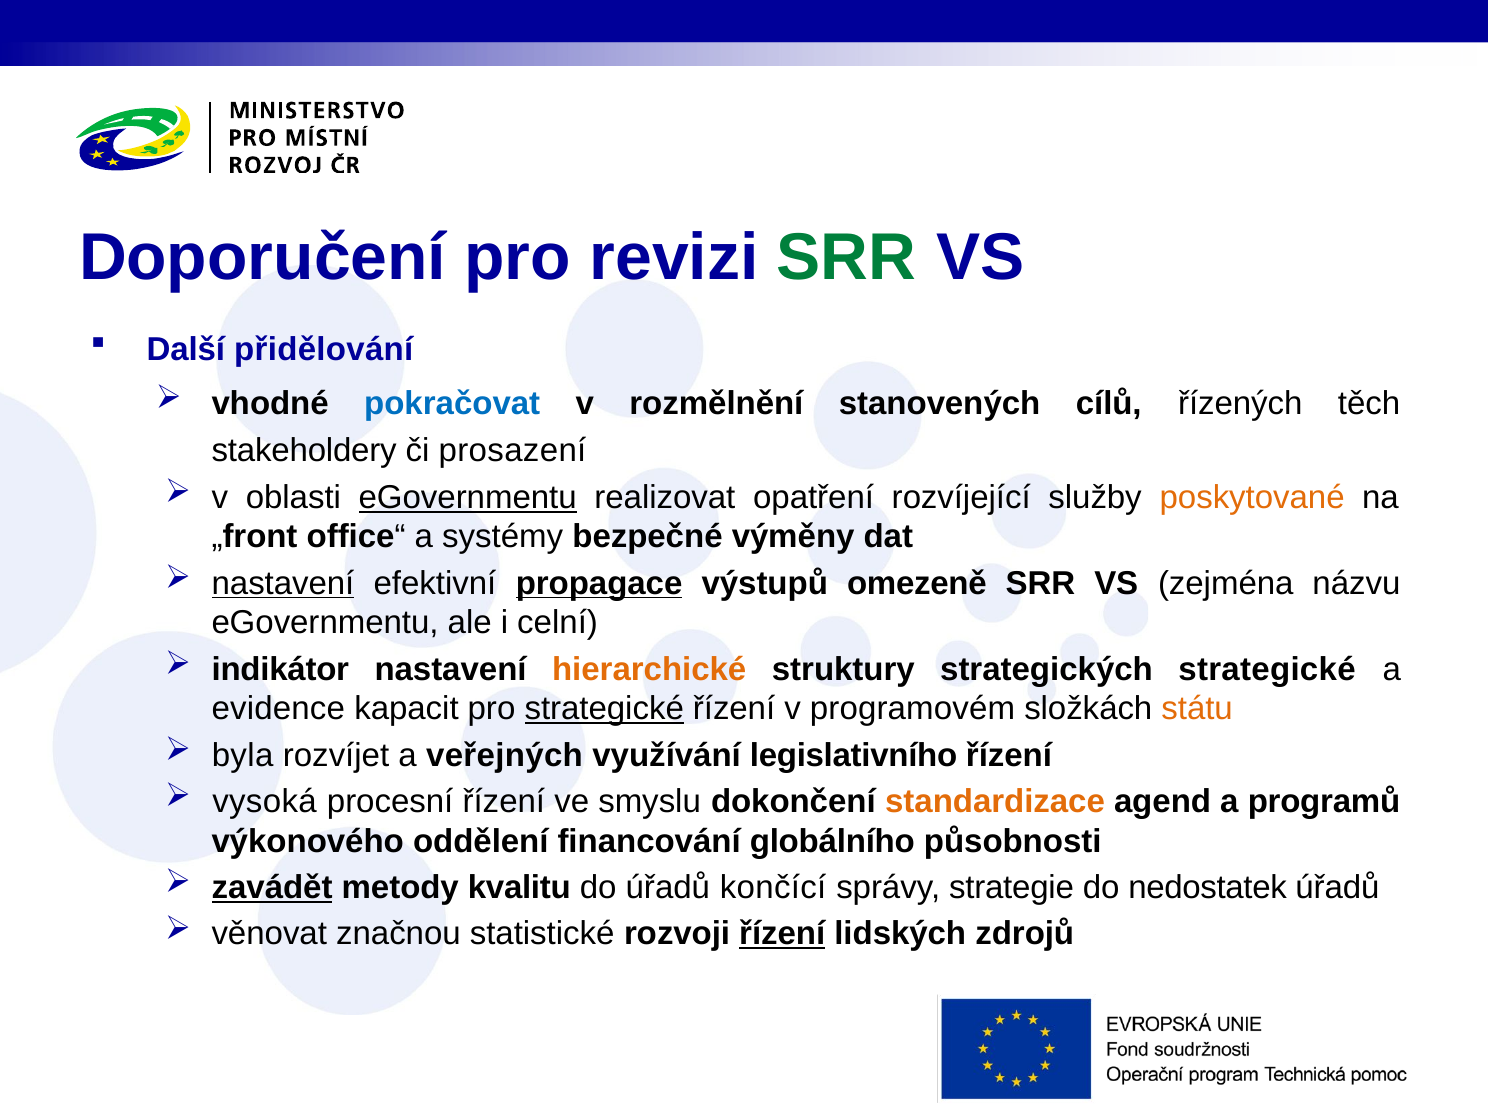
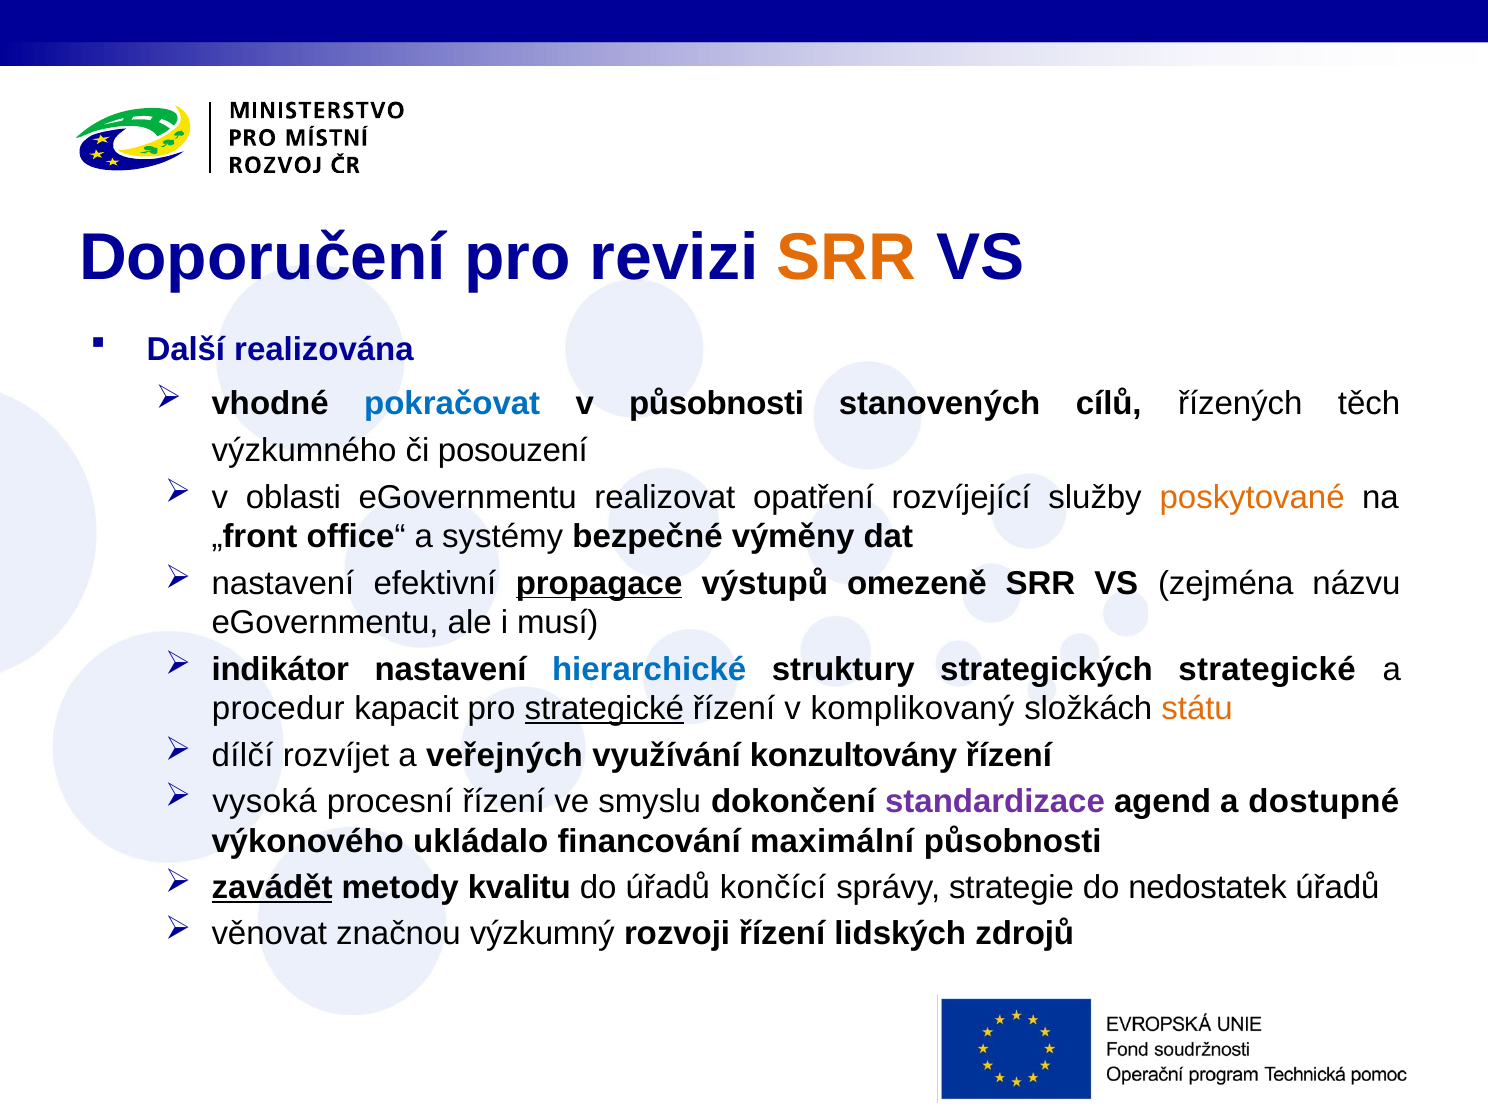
SRR at (847, 258) colour: green -> orange
přidělování: přidělování -> realizována
v rozmělnění: rozmělnění -> působnosti
stakeholdery: stakeholdery -> výzkumného
prosazení: prosazení -> posouzení
eGovernmentu at (468, 497) underline: present -> none
nastavení at (283, 583) underline: present -> none
celní: celní -> musí
hierarchické colour: orange -> blue
evidence: evidence -> procedur
programovém: programovém -> komplikovaný
byla: byla -> dílčí
legislativního: legislativního -> konzultovány
standardizace colour: orange -> purple
programů: programů -> dostupné
oddělení: oddělení -> ukládalo
globálního: globálního -> maximální
statistické: statistické -> výzkumný
řízení at (782, 934) underline: present -> none
